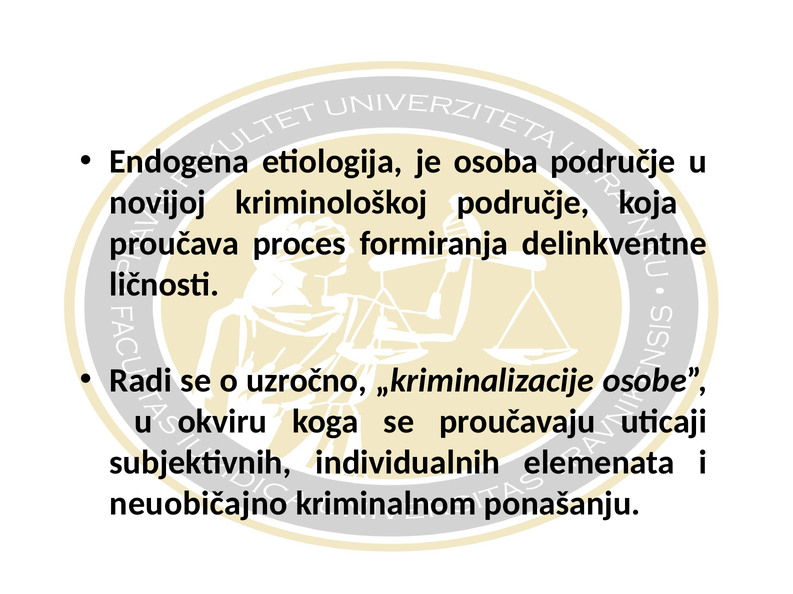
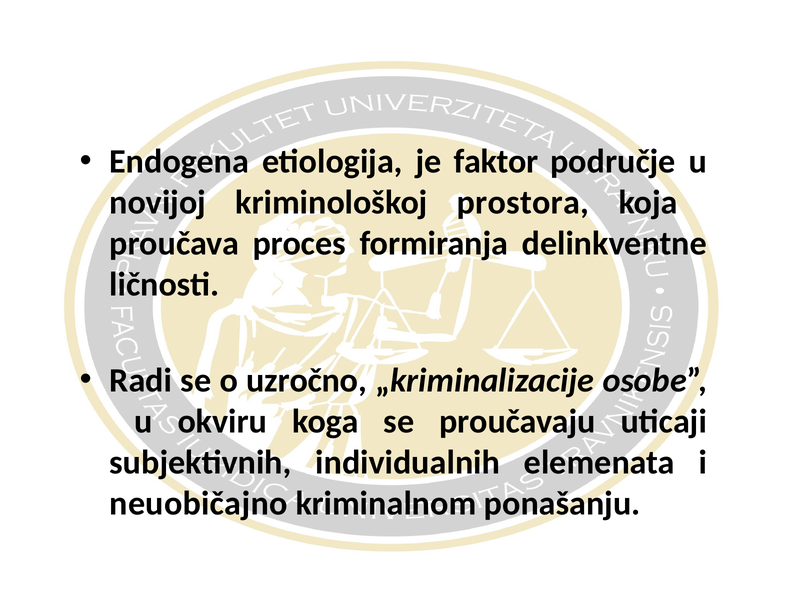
osoba: osoba -> faktor
kriminološkoj područje: područje -> prostora
